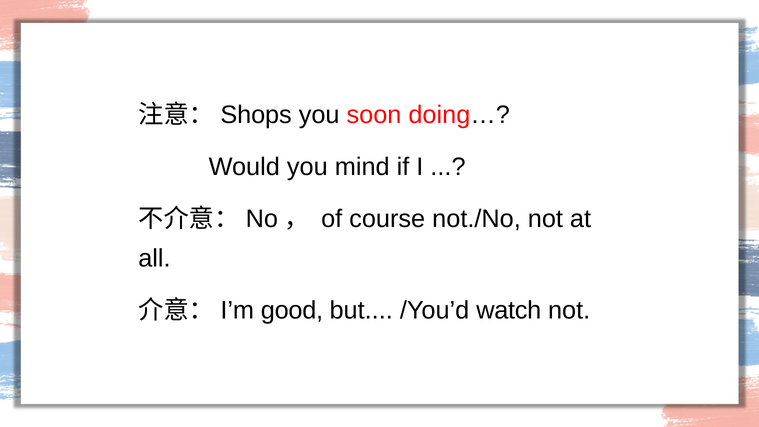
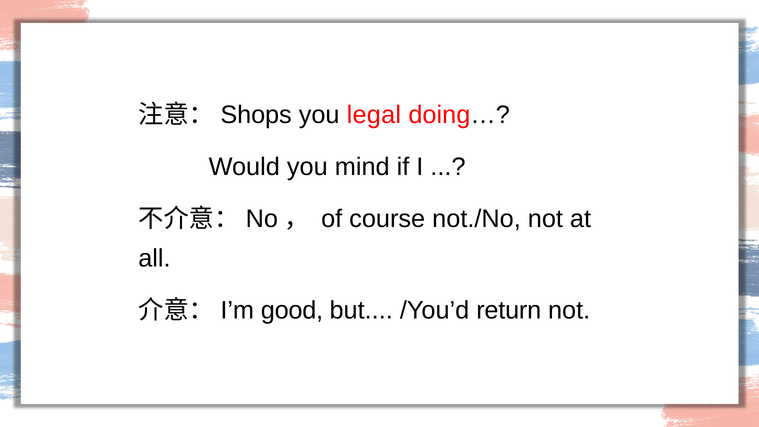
soon: soon -> legal
watch: watch -> return
